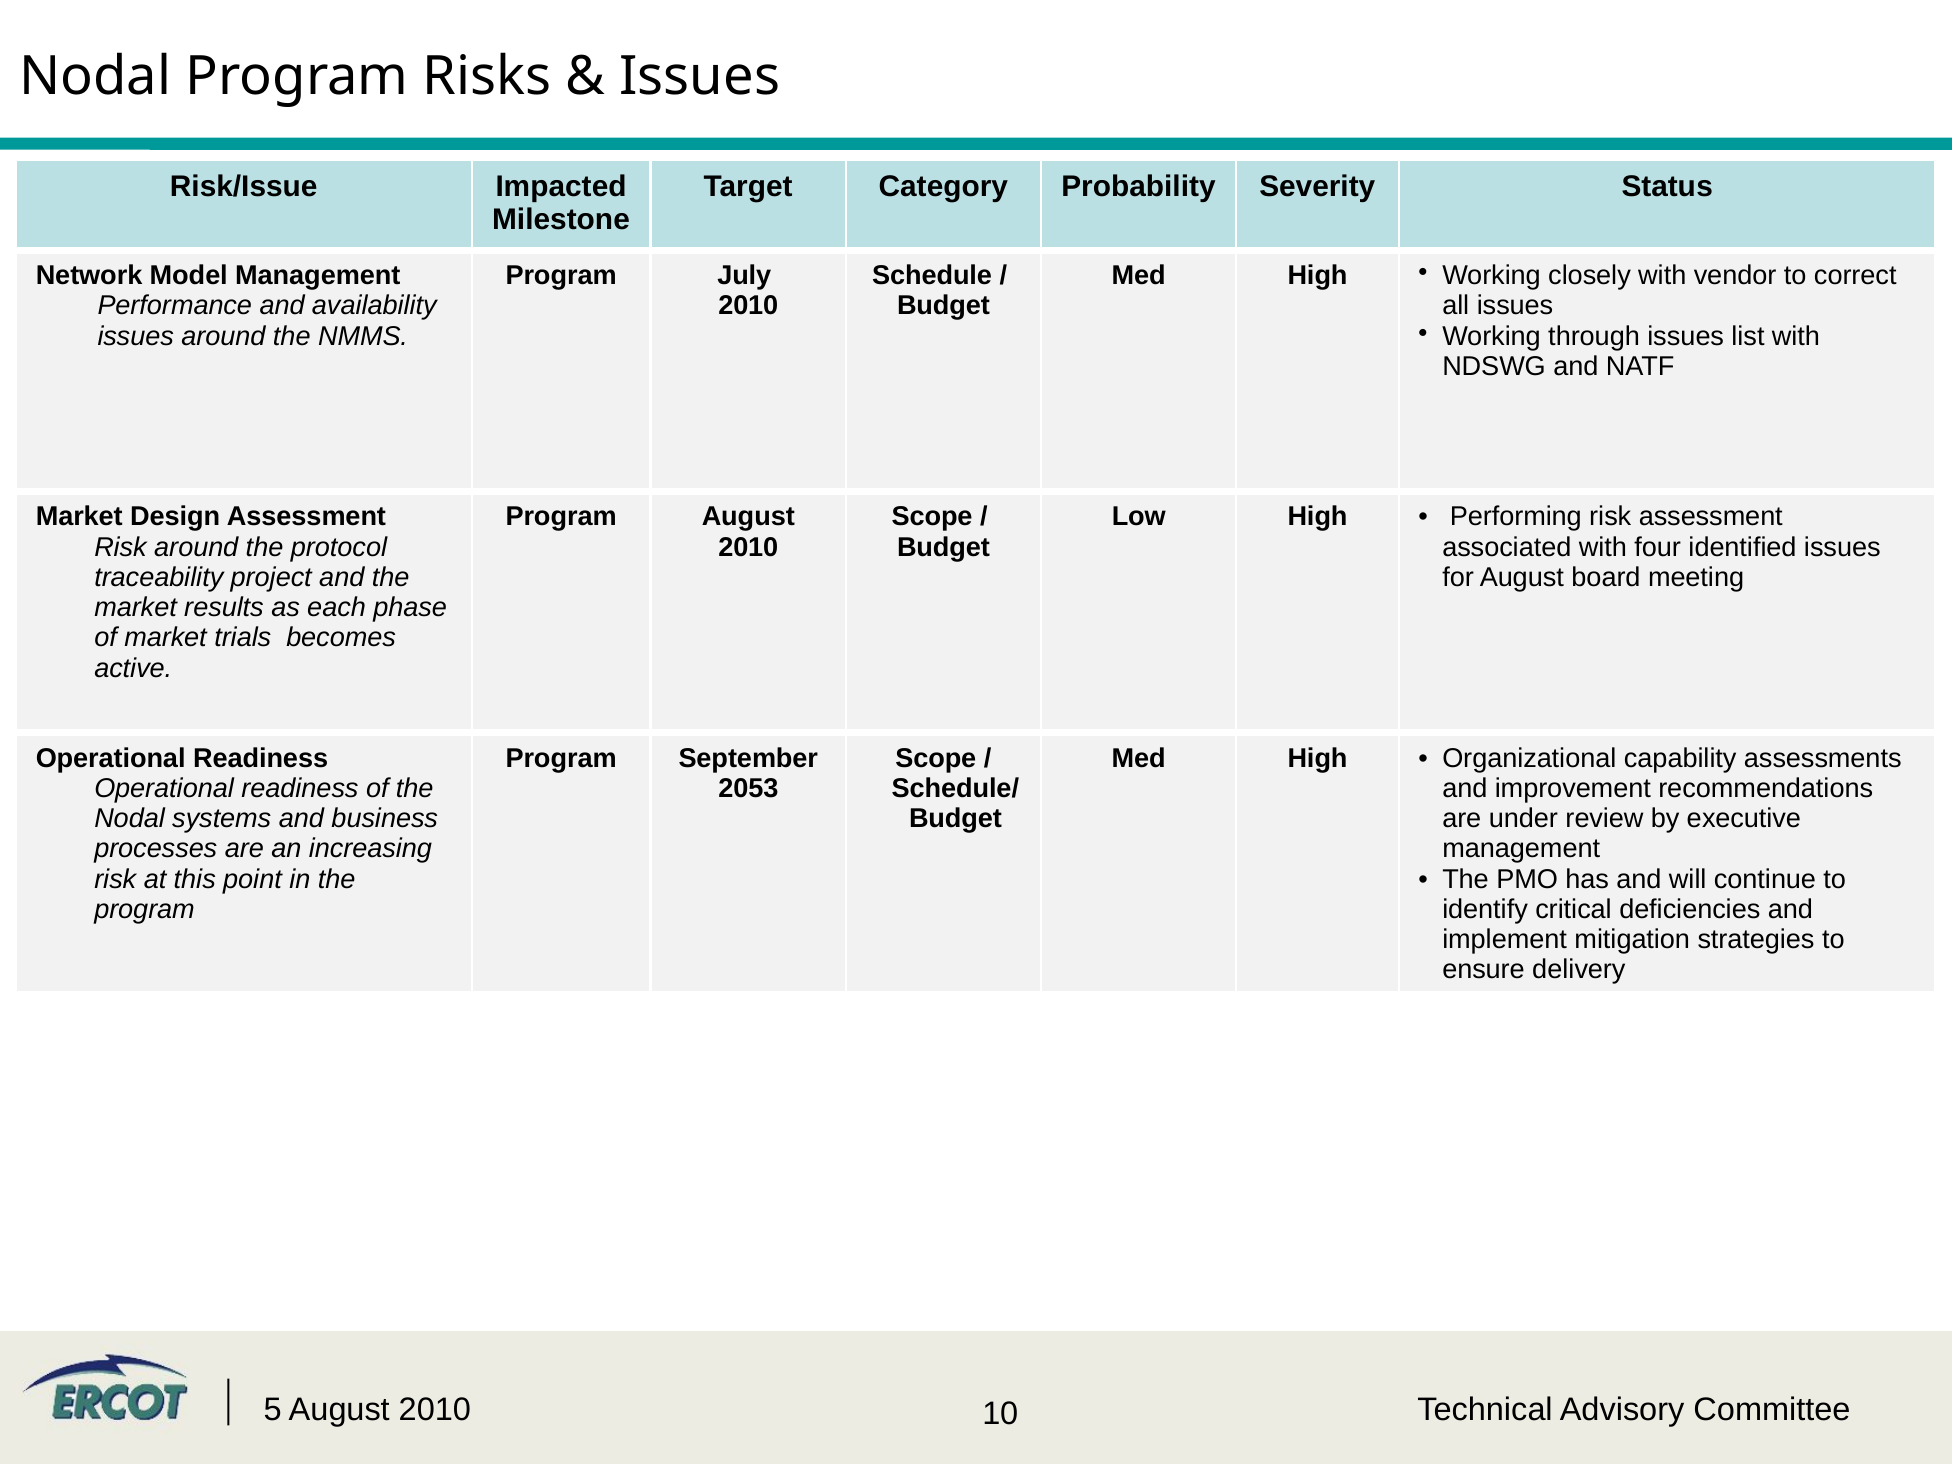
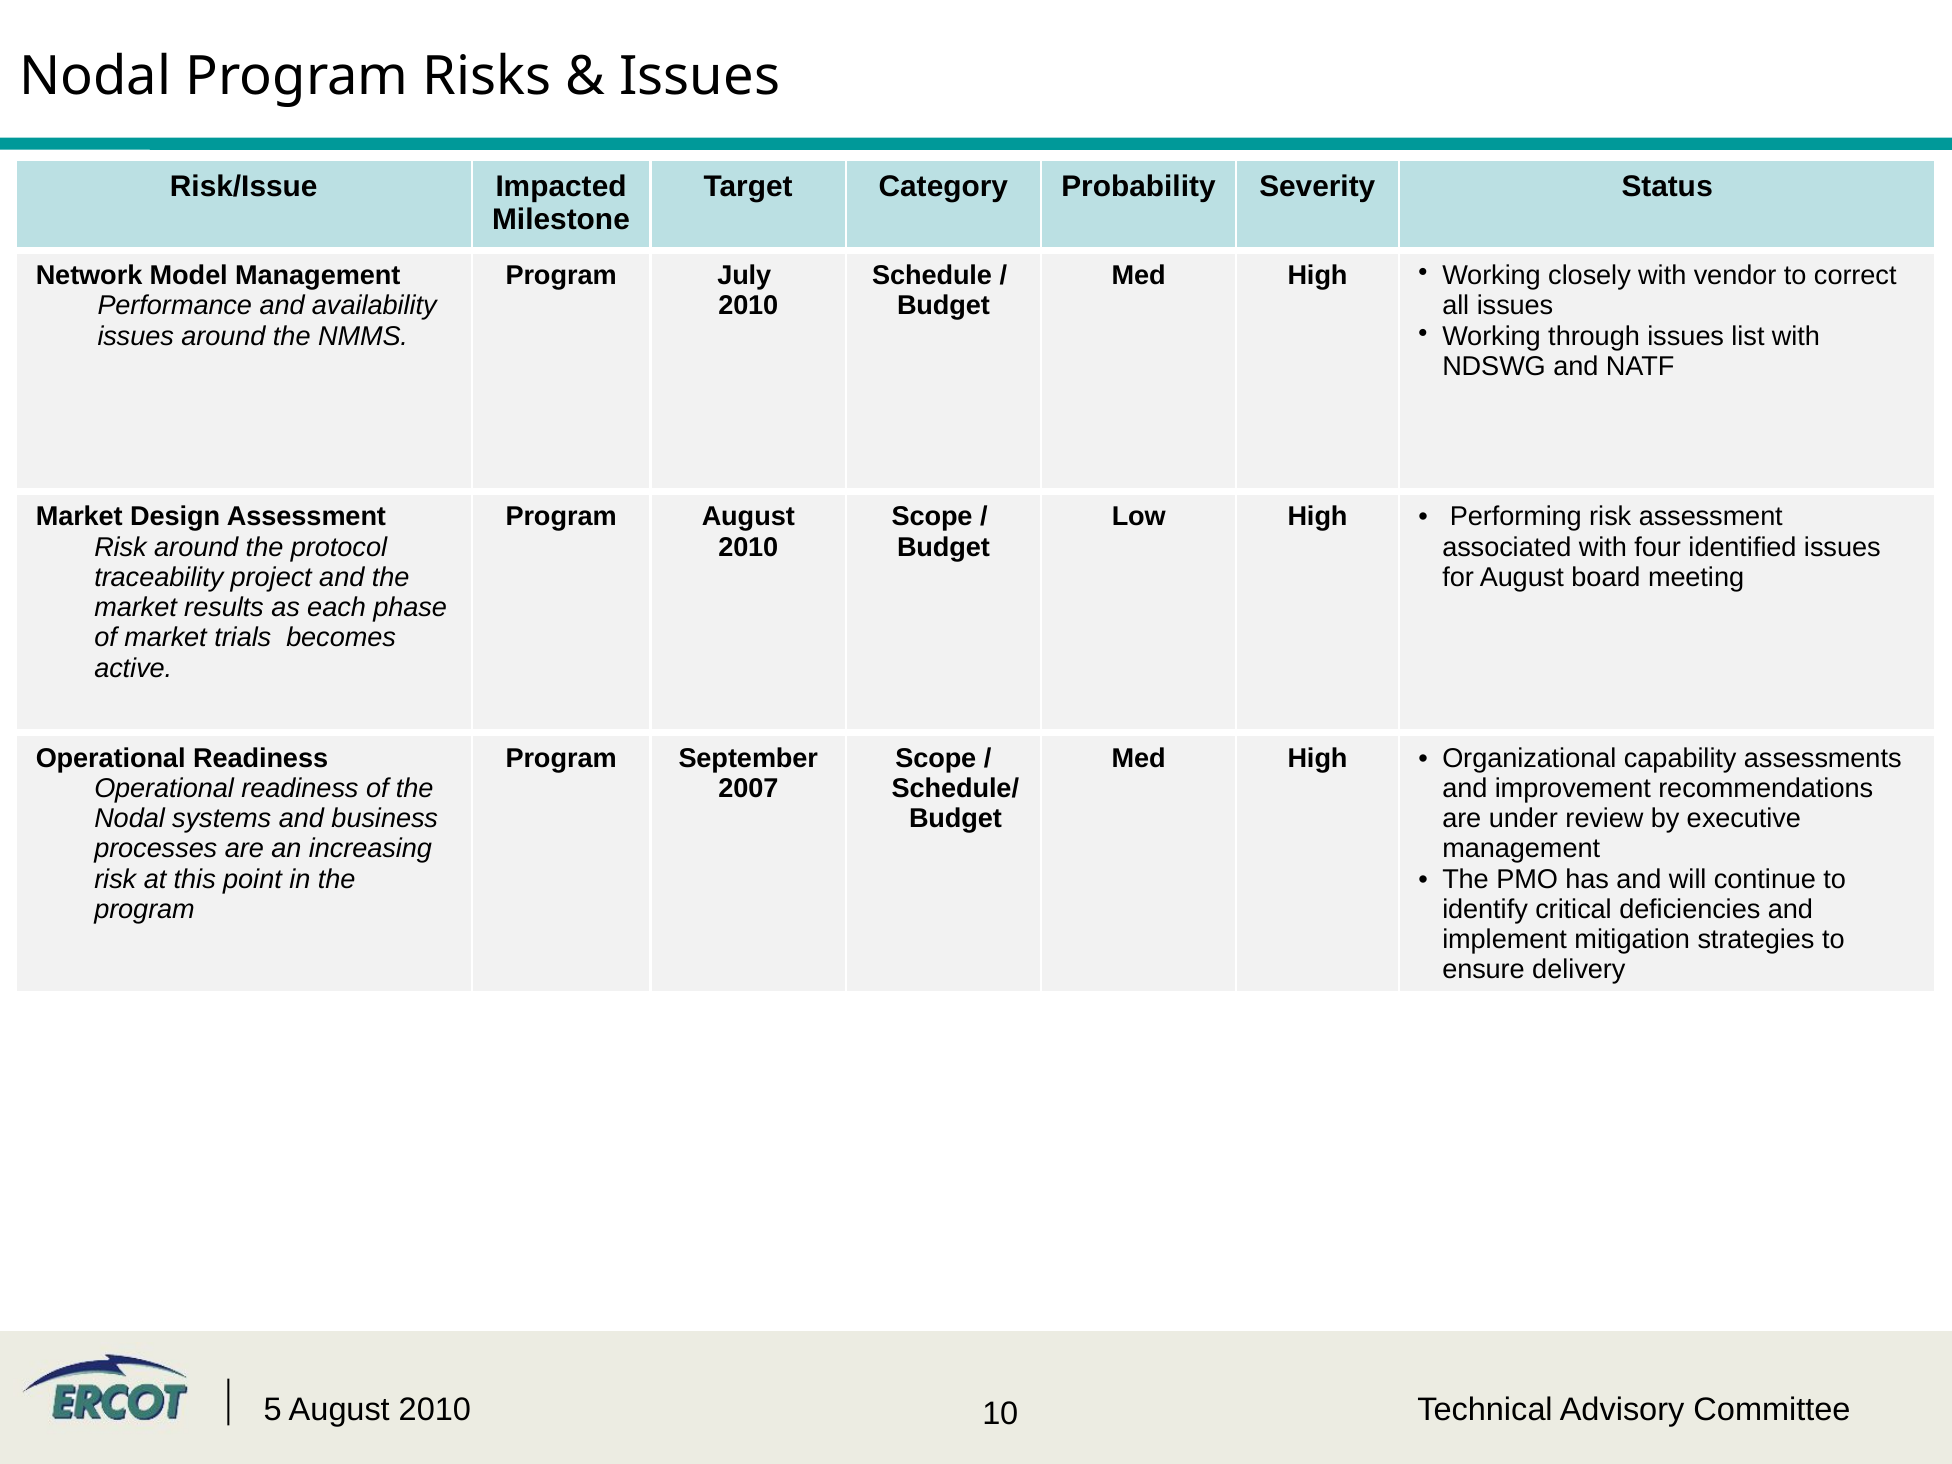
2053: 2053 -> 2007
